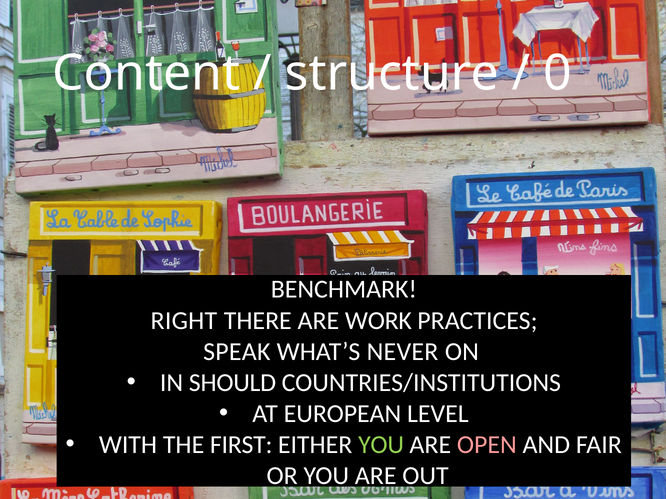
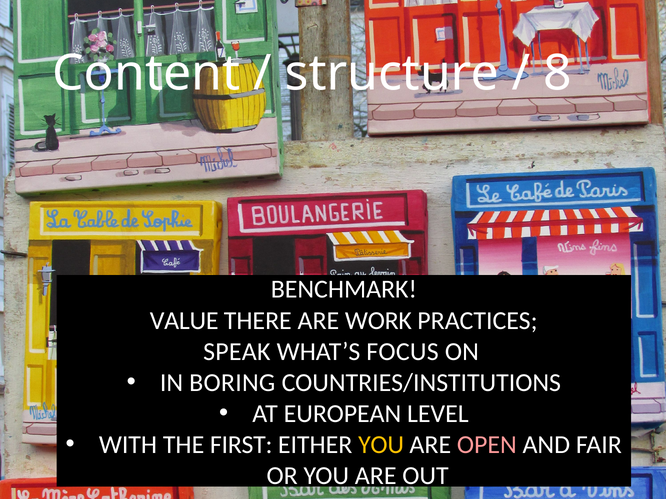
0: 0 -> 8
RIGHT: RIGHT -> VALUE
NEVER: NEVER -> FOCUS
SHOULD: SHOULD -> BORING
YOU at (381, 445) colour: light green -> yellow
